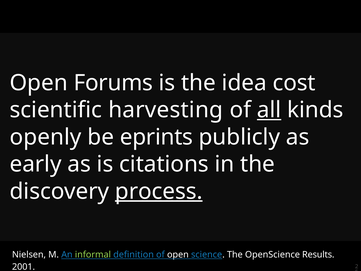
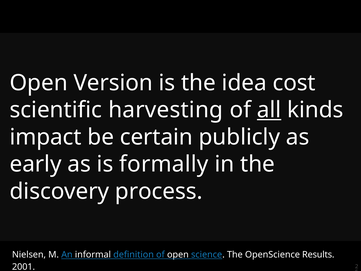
Forums: Forums -> Version
openly: openly -> impact
eprints: eprints -> certain
citations: citations -> formally
process underline: present -> none
informal colour: light green -> white
